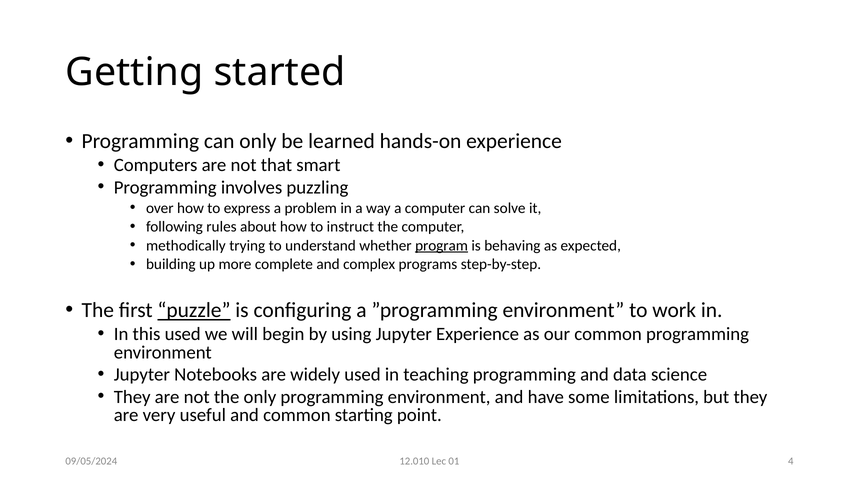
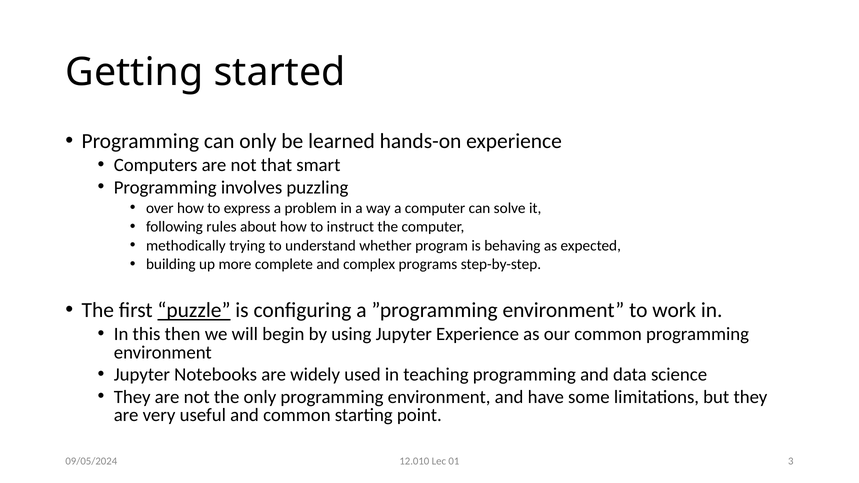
program underline: present -> none
this used: used -> then
4: 4 -> 3
